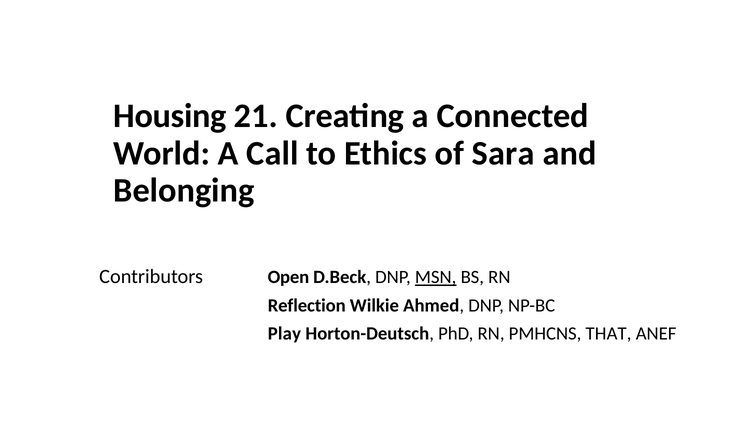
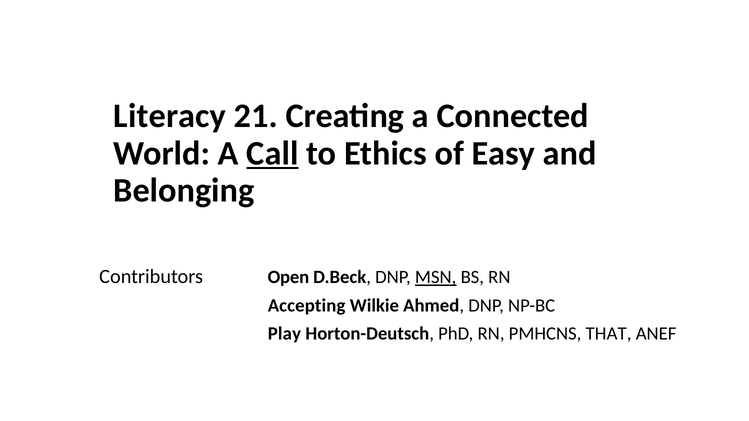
Housing: Housing -> Literacy
Call underline: none -> present
Sara: Sara -> Easy
Reflection: Reflection -> Accepting
